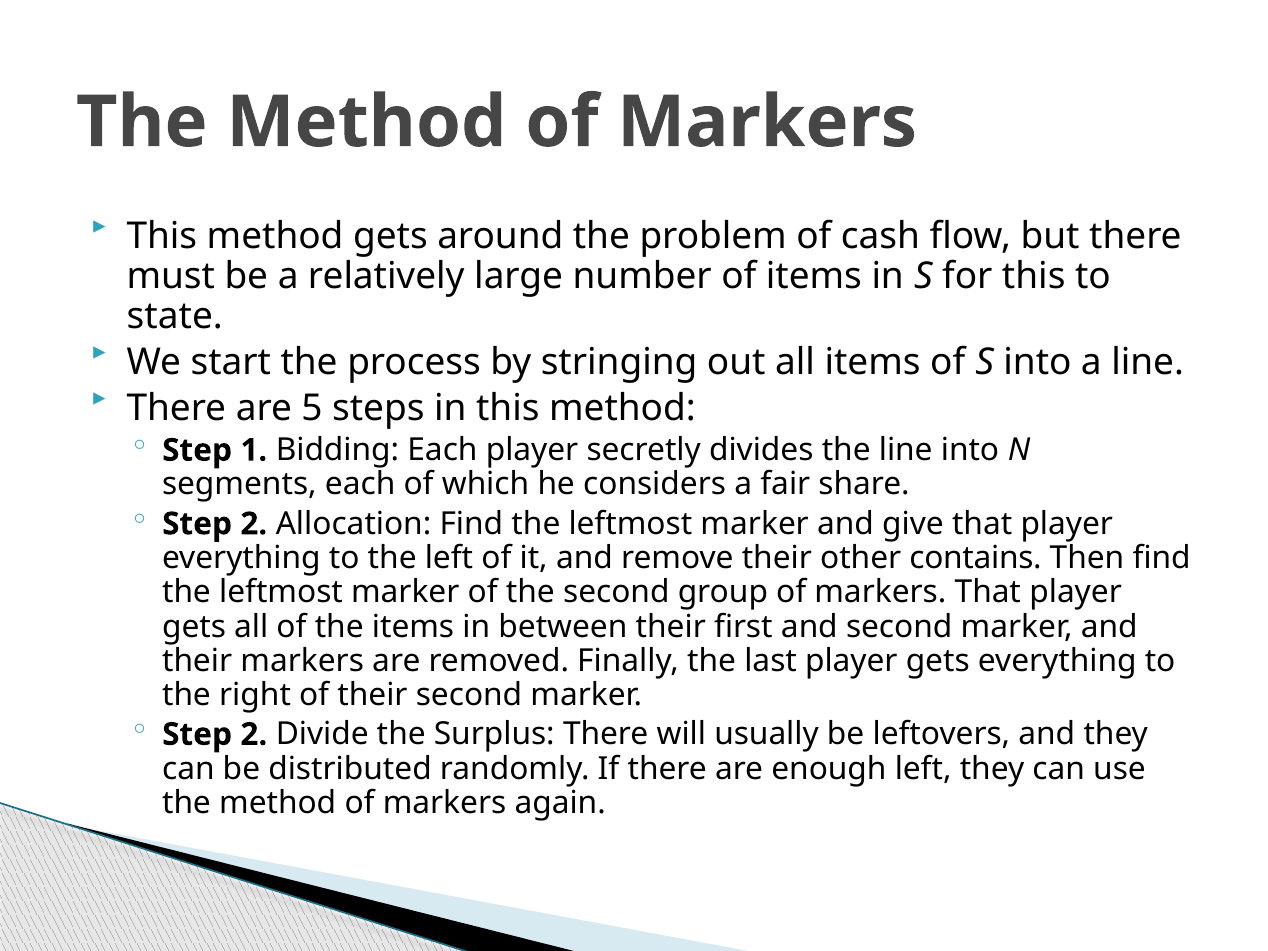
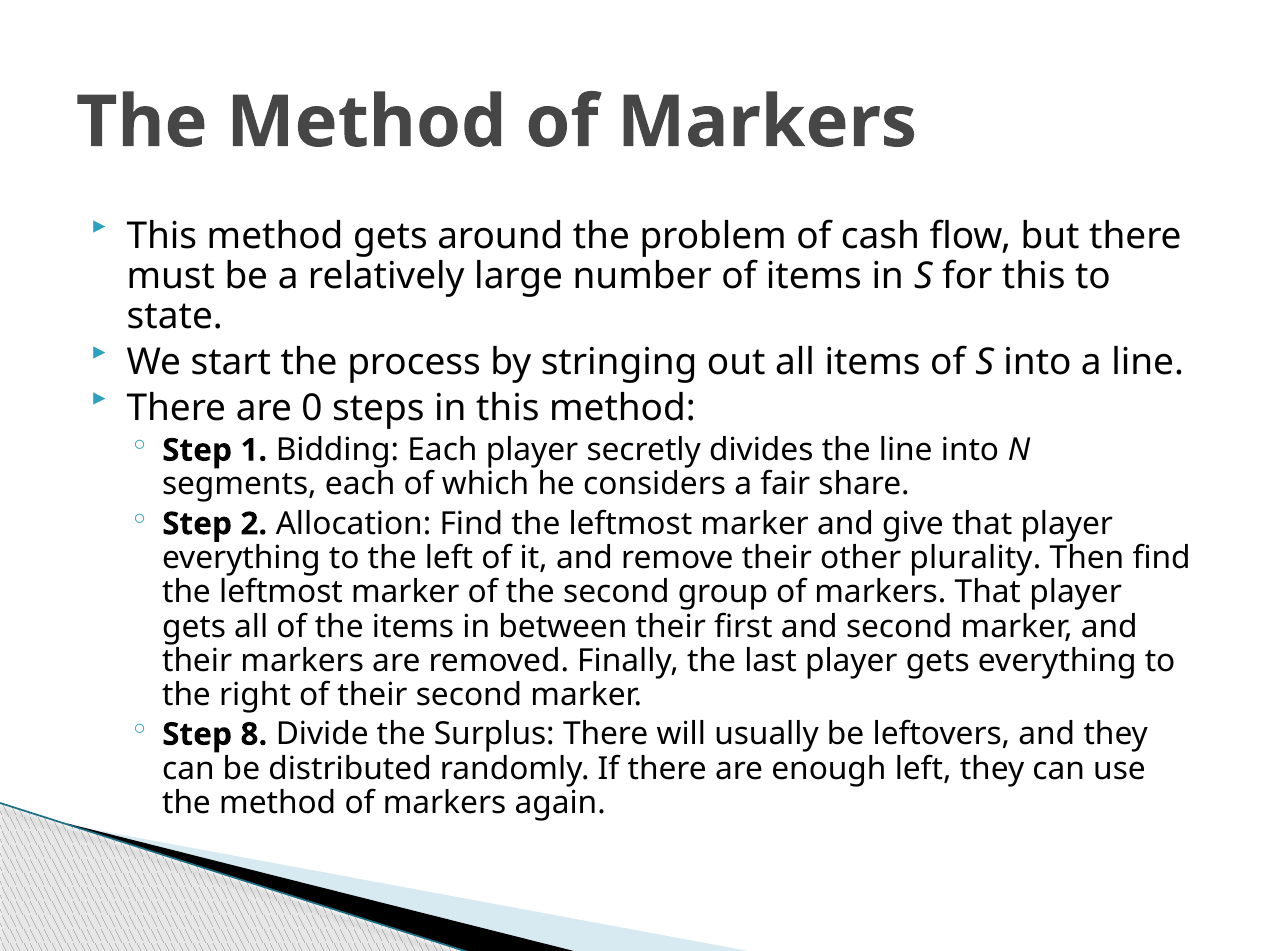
5: 5 -> 0
contains: contains -> plurality
2 at (254, 734): 2 -> 8
